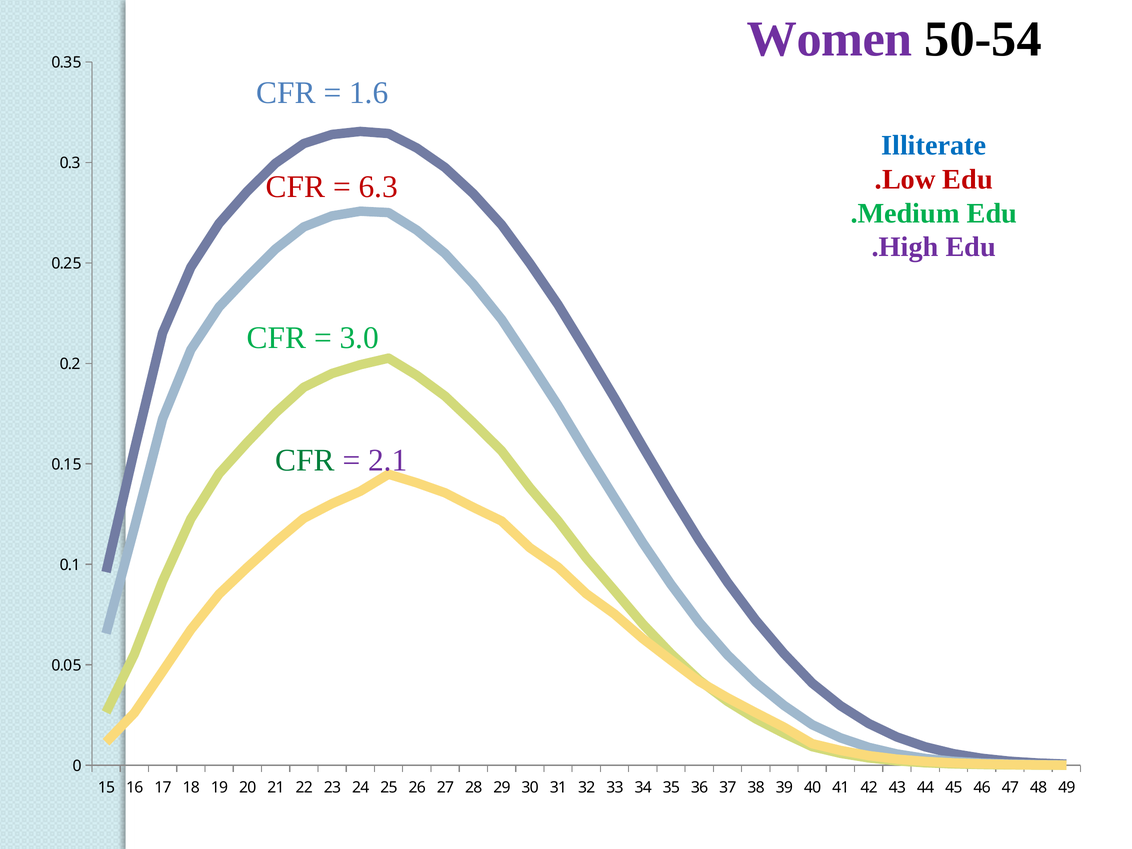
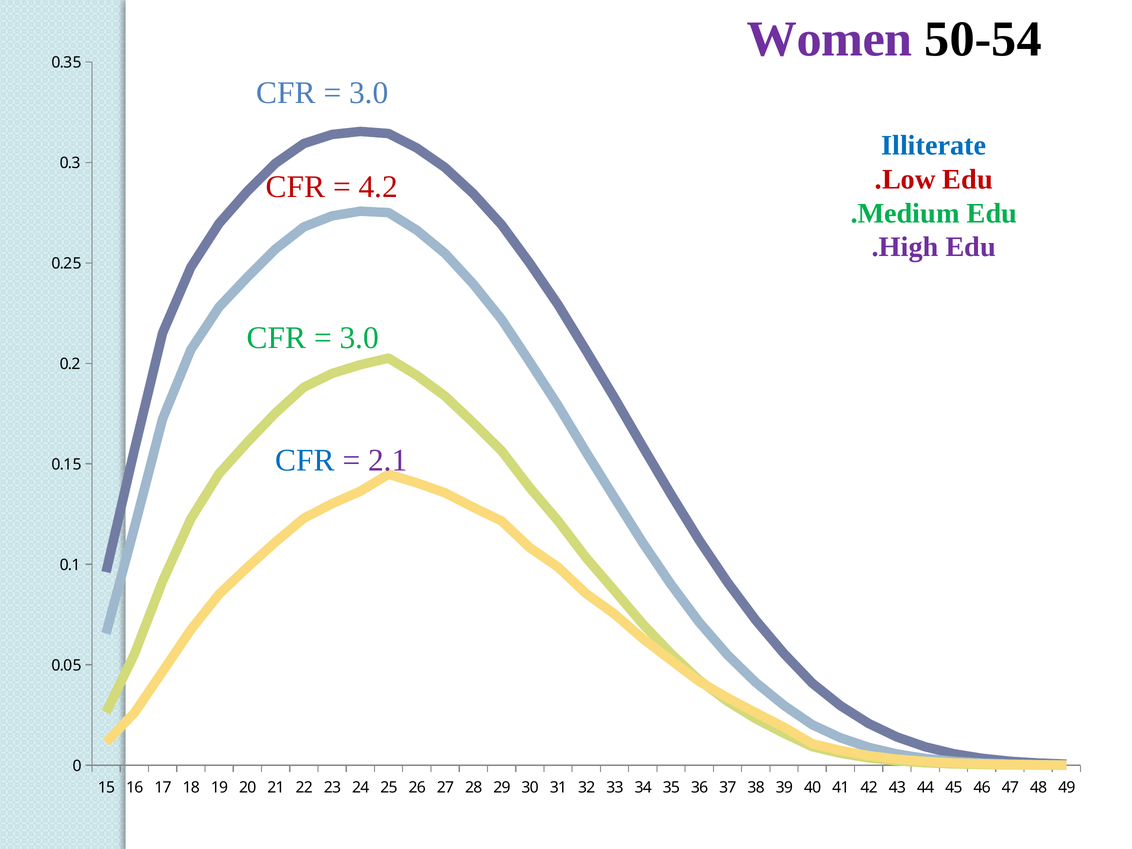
1.6 at (369, 93): 1.6 -> 3.0
6.3: 6.3 -> 4.2
CFR at (305, 461) colour: green -> blue
